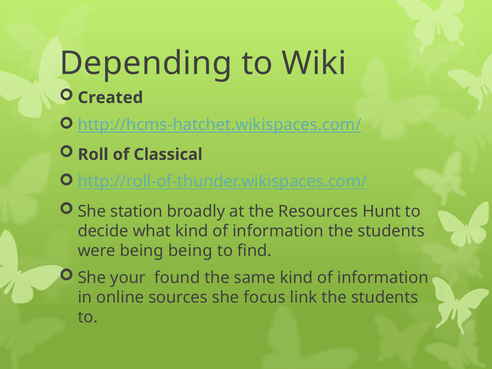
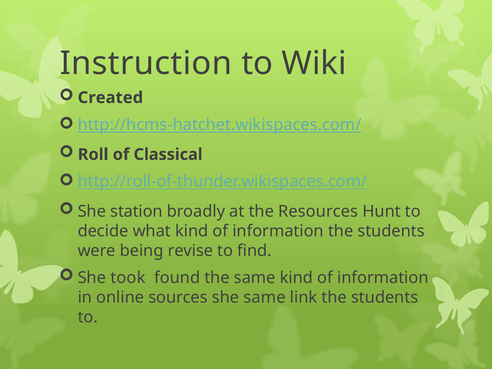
Depending: Depending -> Instruction
being being: being -> revise
your: your -> took
she focus: focus -> same
